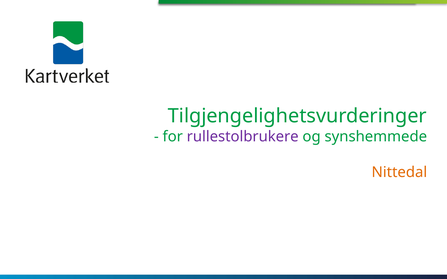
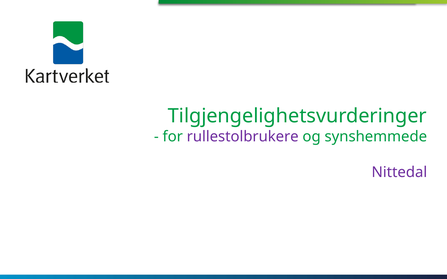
Nittedal colour: orange -> purple
